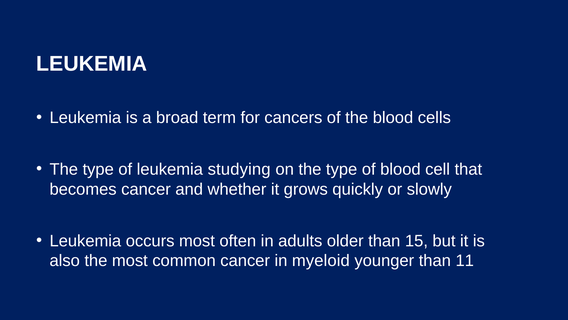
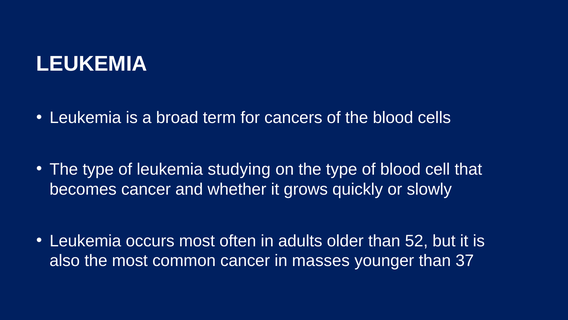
15: 15 -> 52
myeloid: myeloid -> masses
11: 11 -> 37
